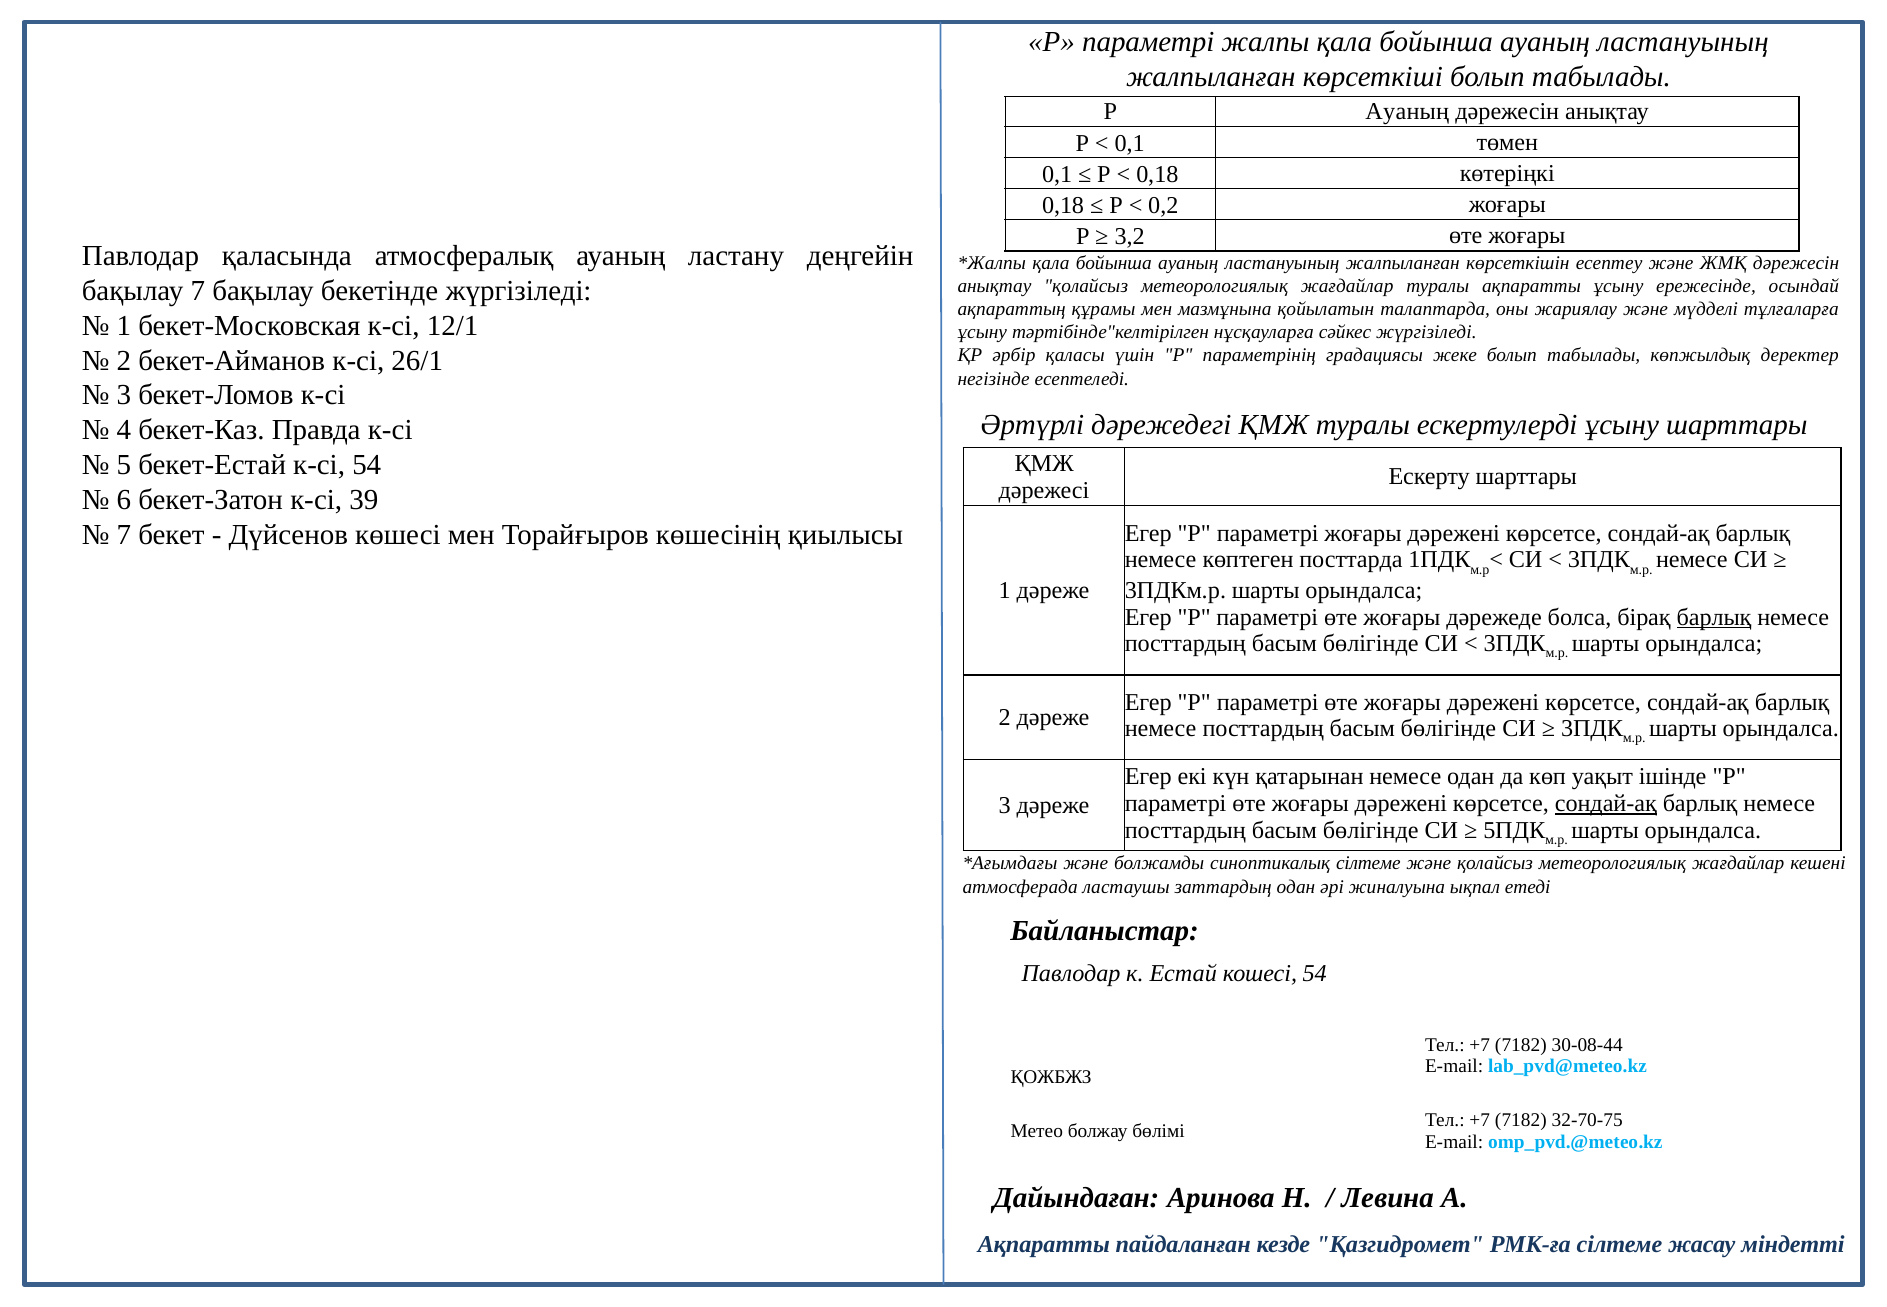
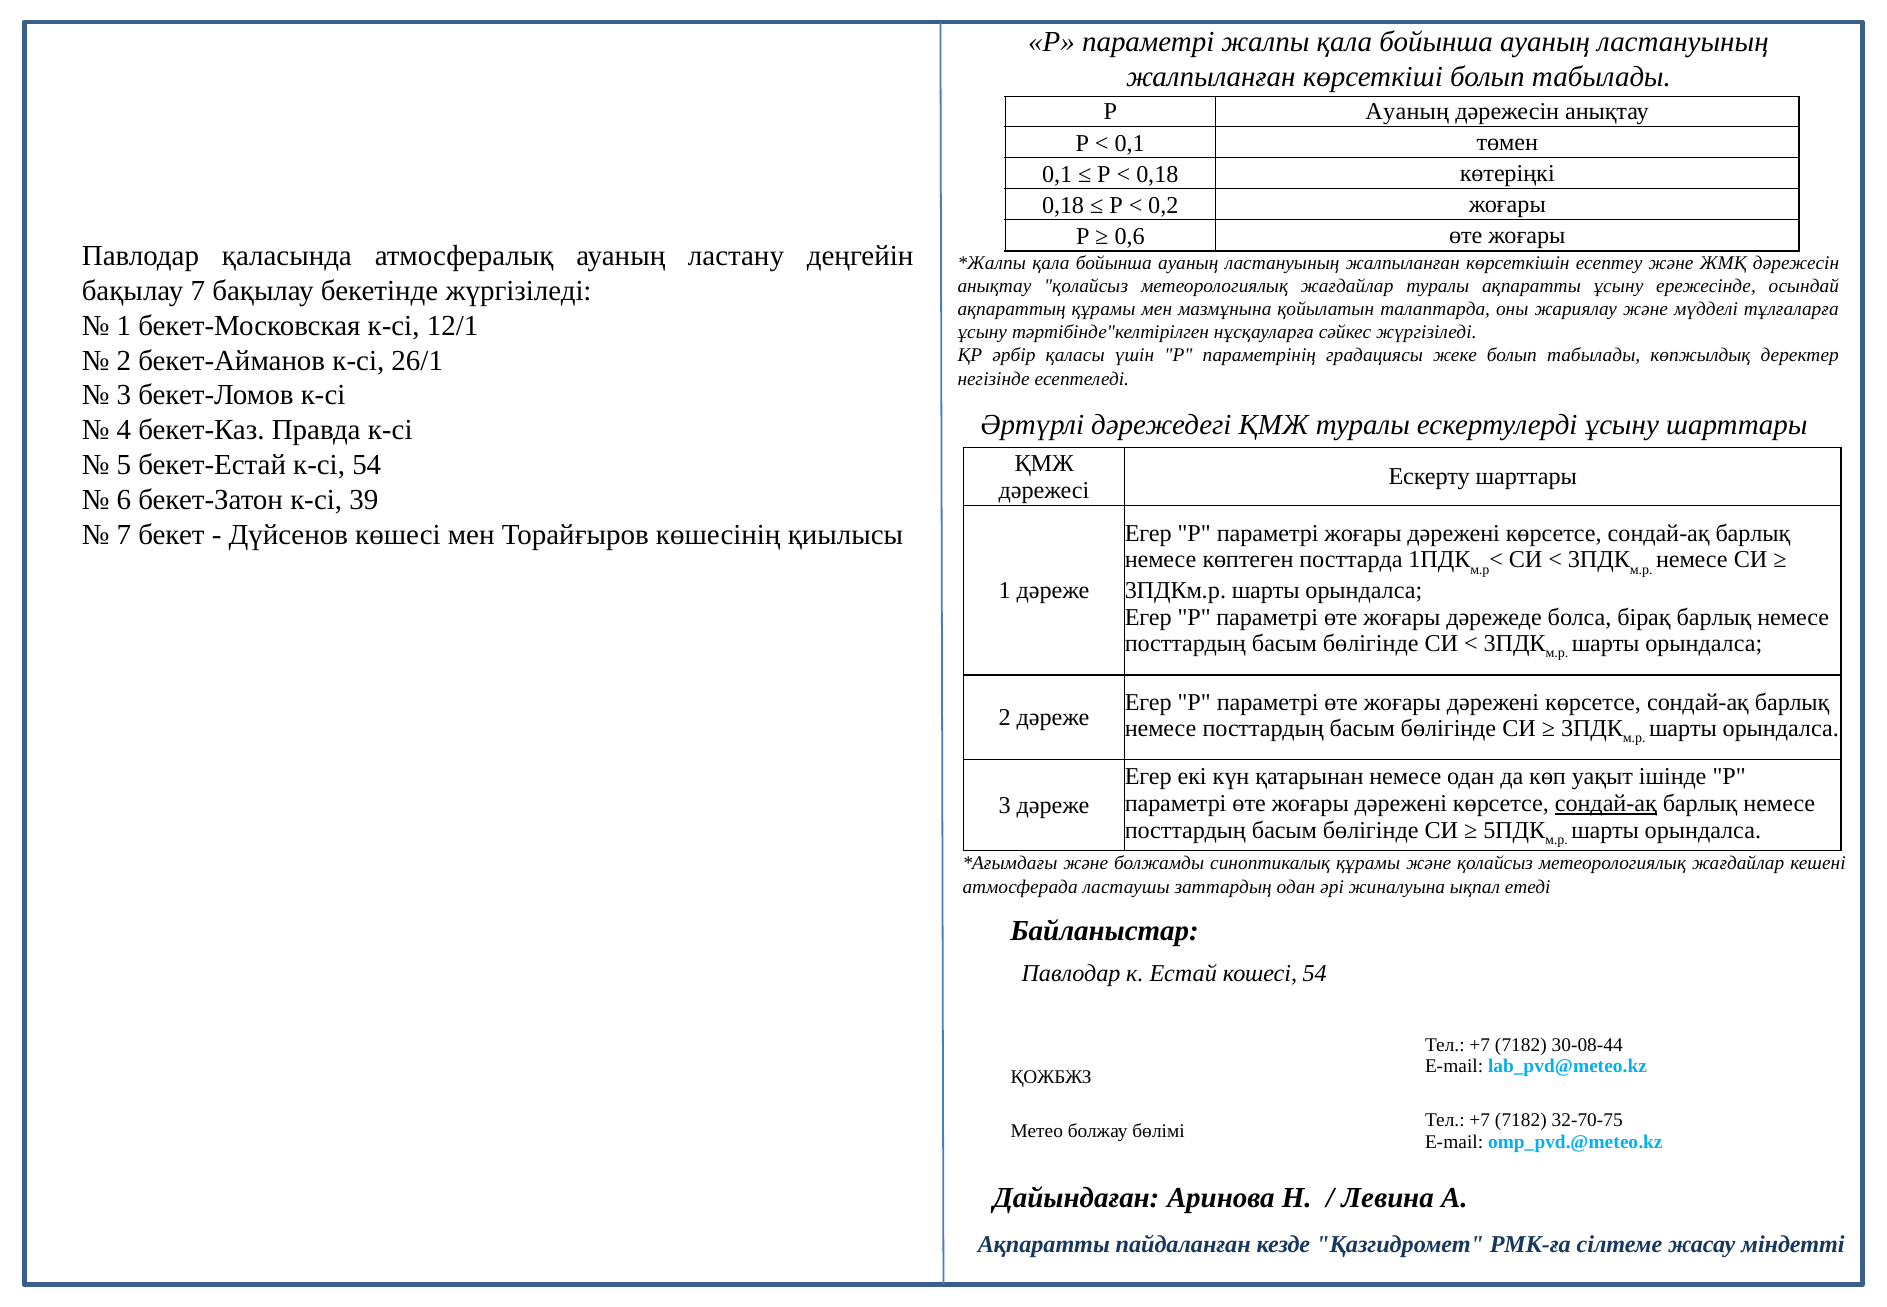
3,2: 3,2 -> 0,6
барлық at (1714, 617) underline: present -> none
синоптикалық сілтеме: сілтеме -> құрамы
